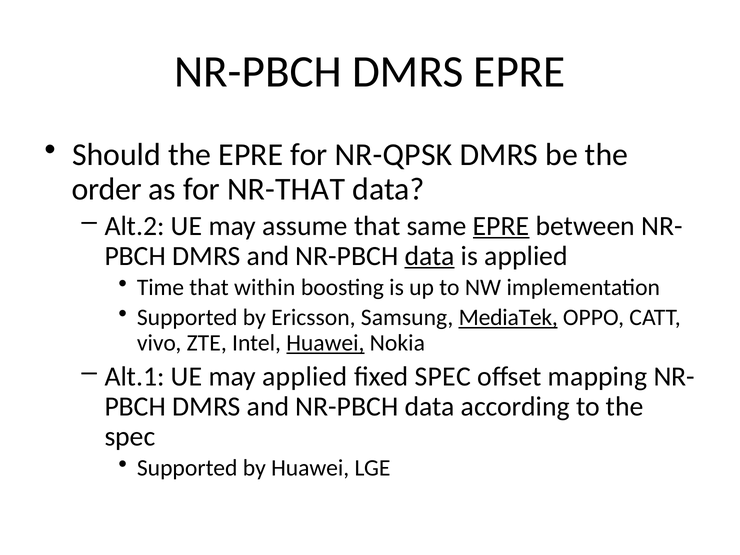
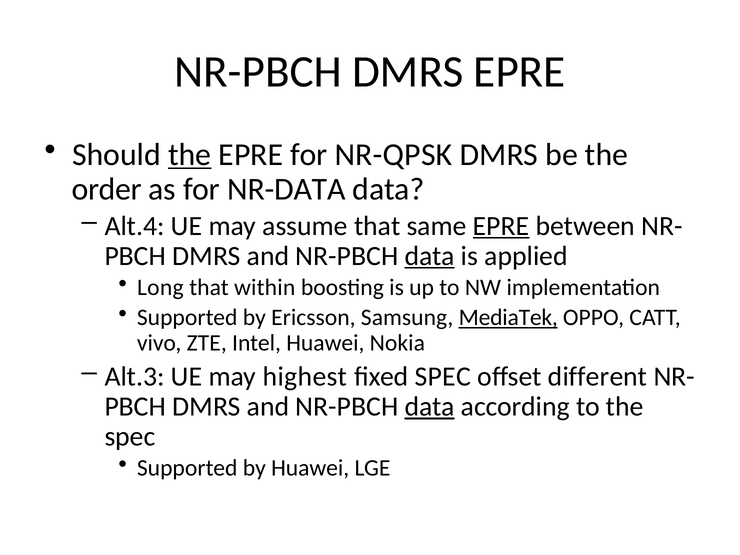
the at (190, 155) underline: none -> present
NR-THAT: NR-THAT -> NR-DATA
Alt.2: Alt.2 -> Alt.4
Time: Time -> Long
Huawei at (325, 343) underline: present -> none
Alt.1: Alt.1 -> Alt.3
may applied: applied -> highest
mapping: mapping -> different
data at (430, 406) underline: none -> present
